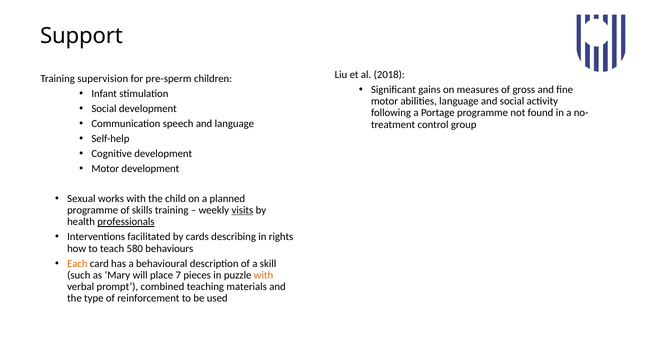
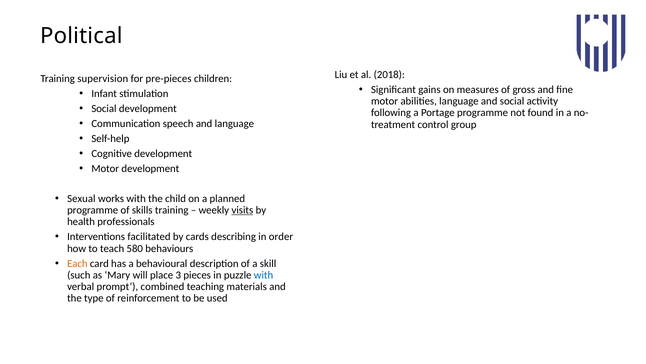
Support: Support -> Political
pre-sperm: pre-sperm -> pre-pieces
professionals underline: present -> none
rights: rights -> order
7: 7 -> 3
with at (264, 275) colour: orange -> blue
